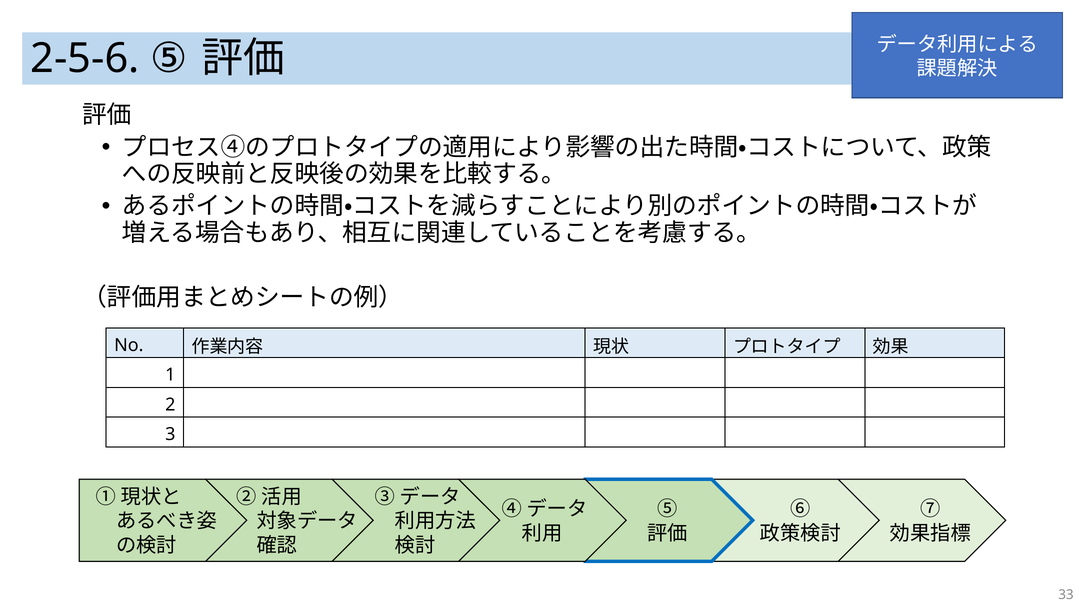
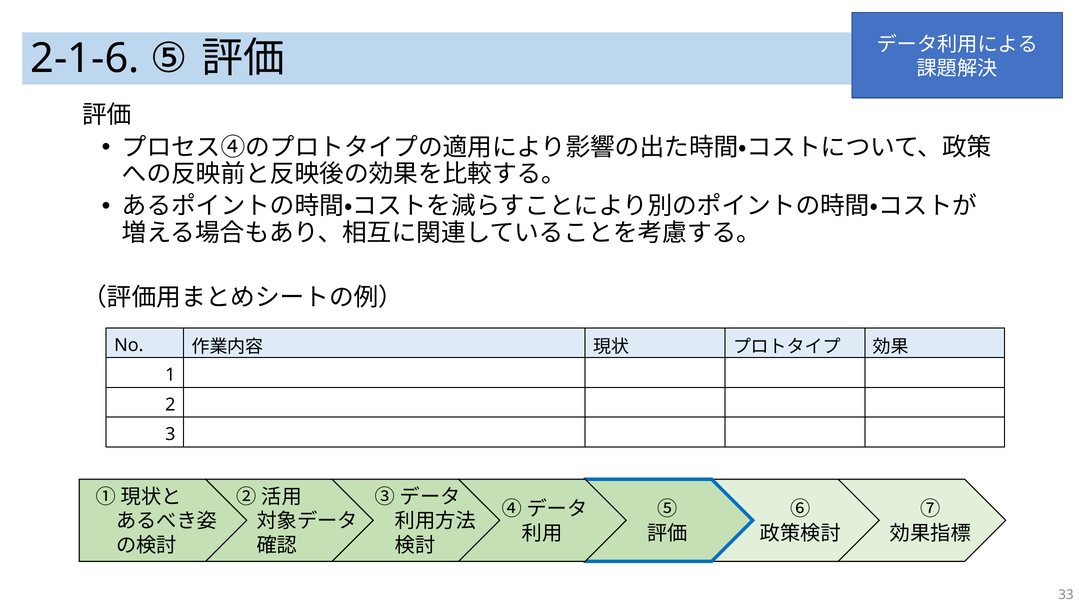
2-5-6: 2-5-6 -> 2-1-6
